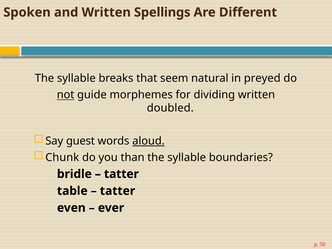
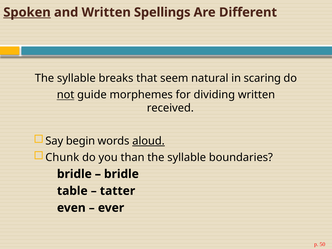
Spoken underline: none -> present
preyed: preyed -> scaring
doubled: doubled -> received
guest: guest -> begin
tatter at (121, 174): tatter -> bridle
